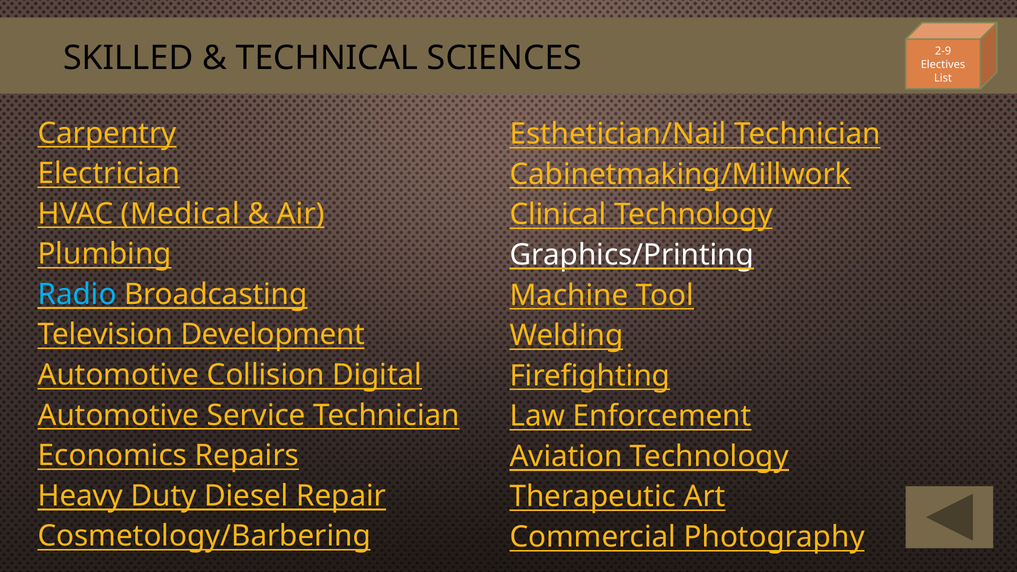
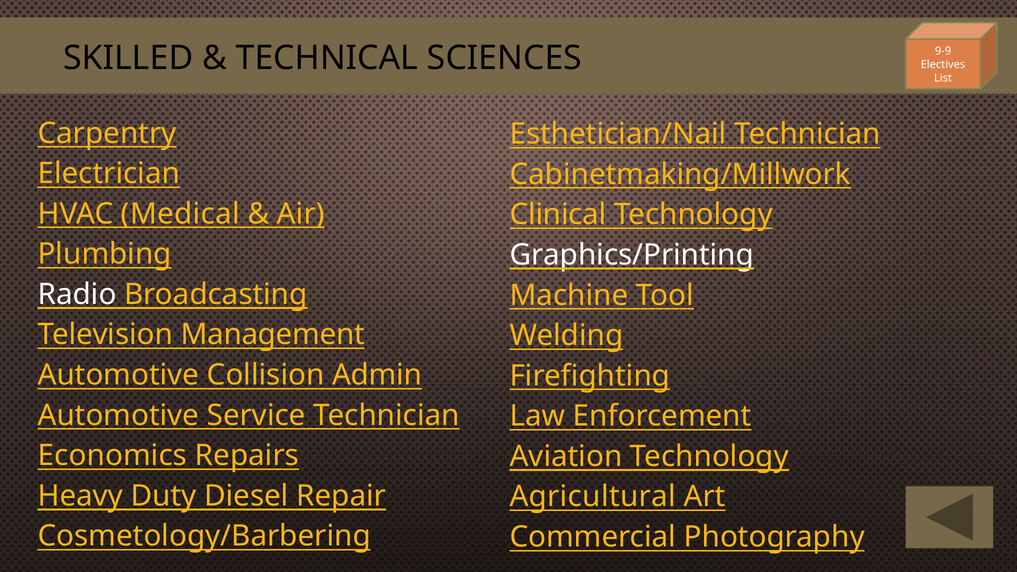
2-9: 2-9 -> 9-9
Radio colour: light blue -> white
Development: Development -> Management
Digital: Digital -> Admin
Therapeutic: Therapeutic -> Agricultural
